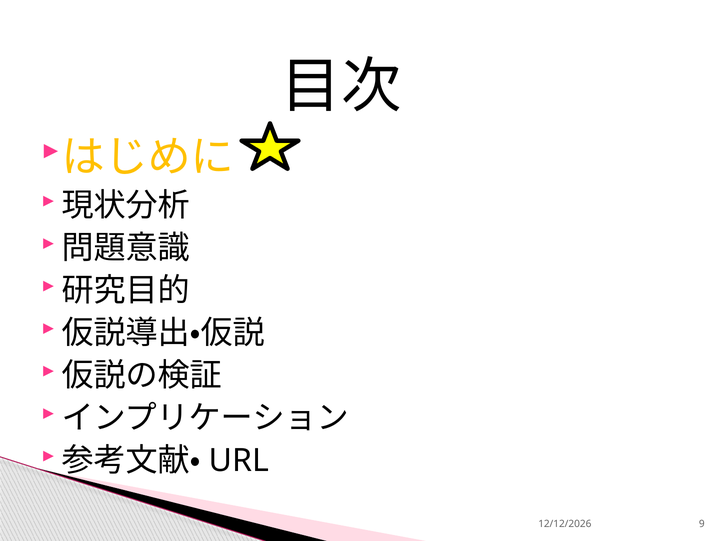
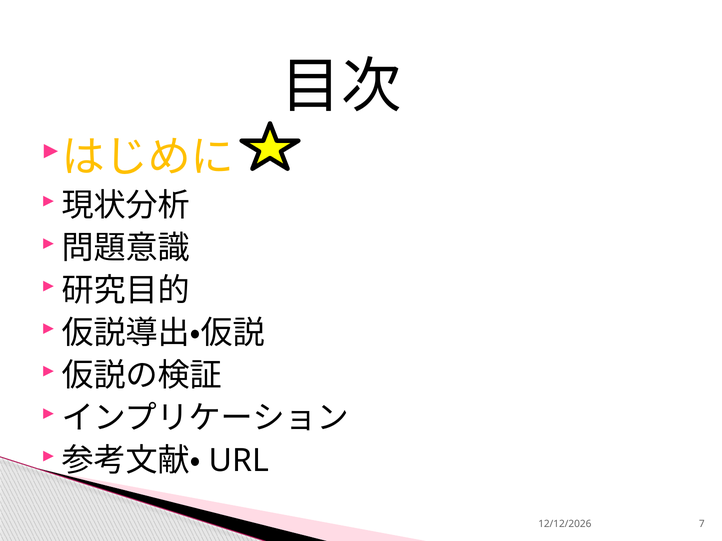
9: 9 -> 7
